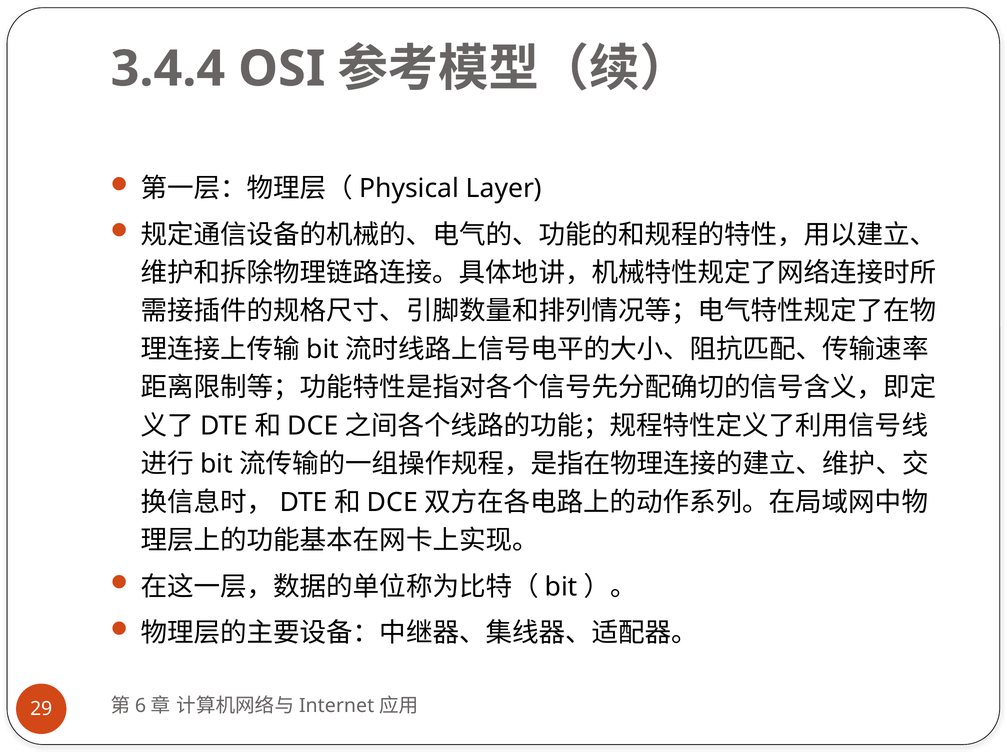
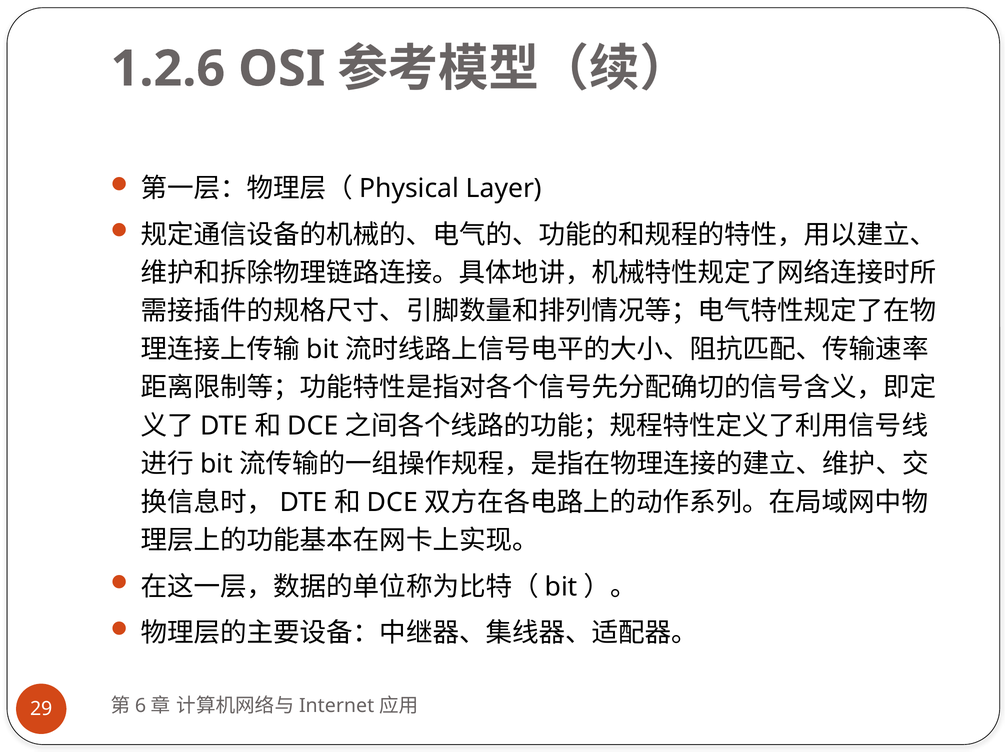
3.4.4: 3.4.4 -> 1.2.6
